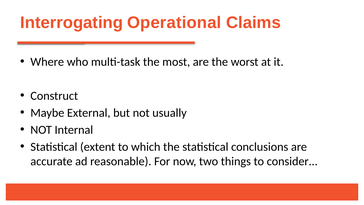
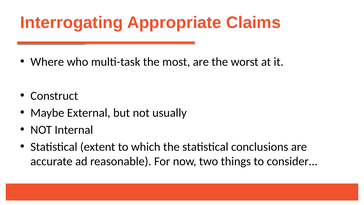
Operational: Operational -> Appropriate
